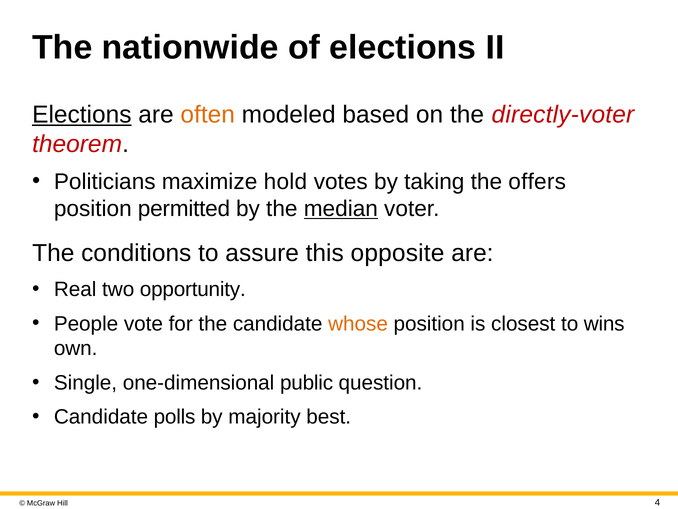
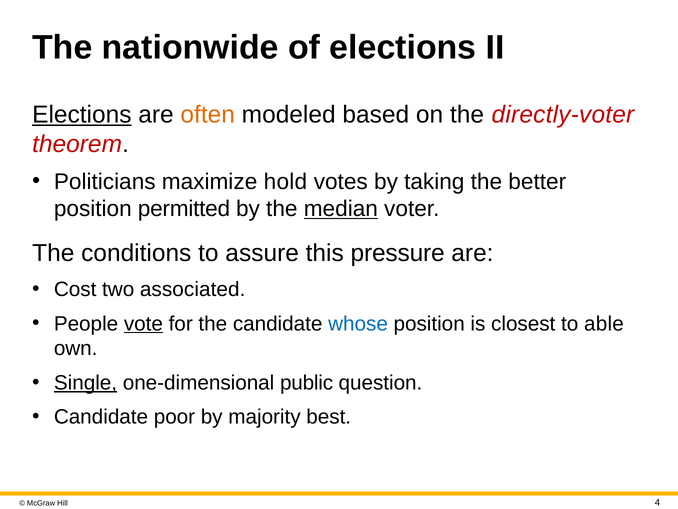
offers: offers -> better
opposite: opposite -> pressure
Real: Real -> Cost
opportunity: opportunity -> associated
vote underline: none -> present
whose colour: orange -> blue
wins: wins -> able
Single underline: none -> present
polls: polls -> poor
